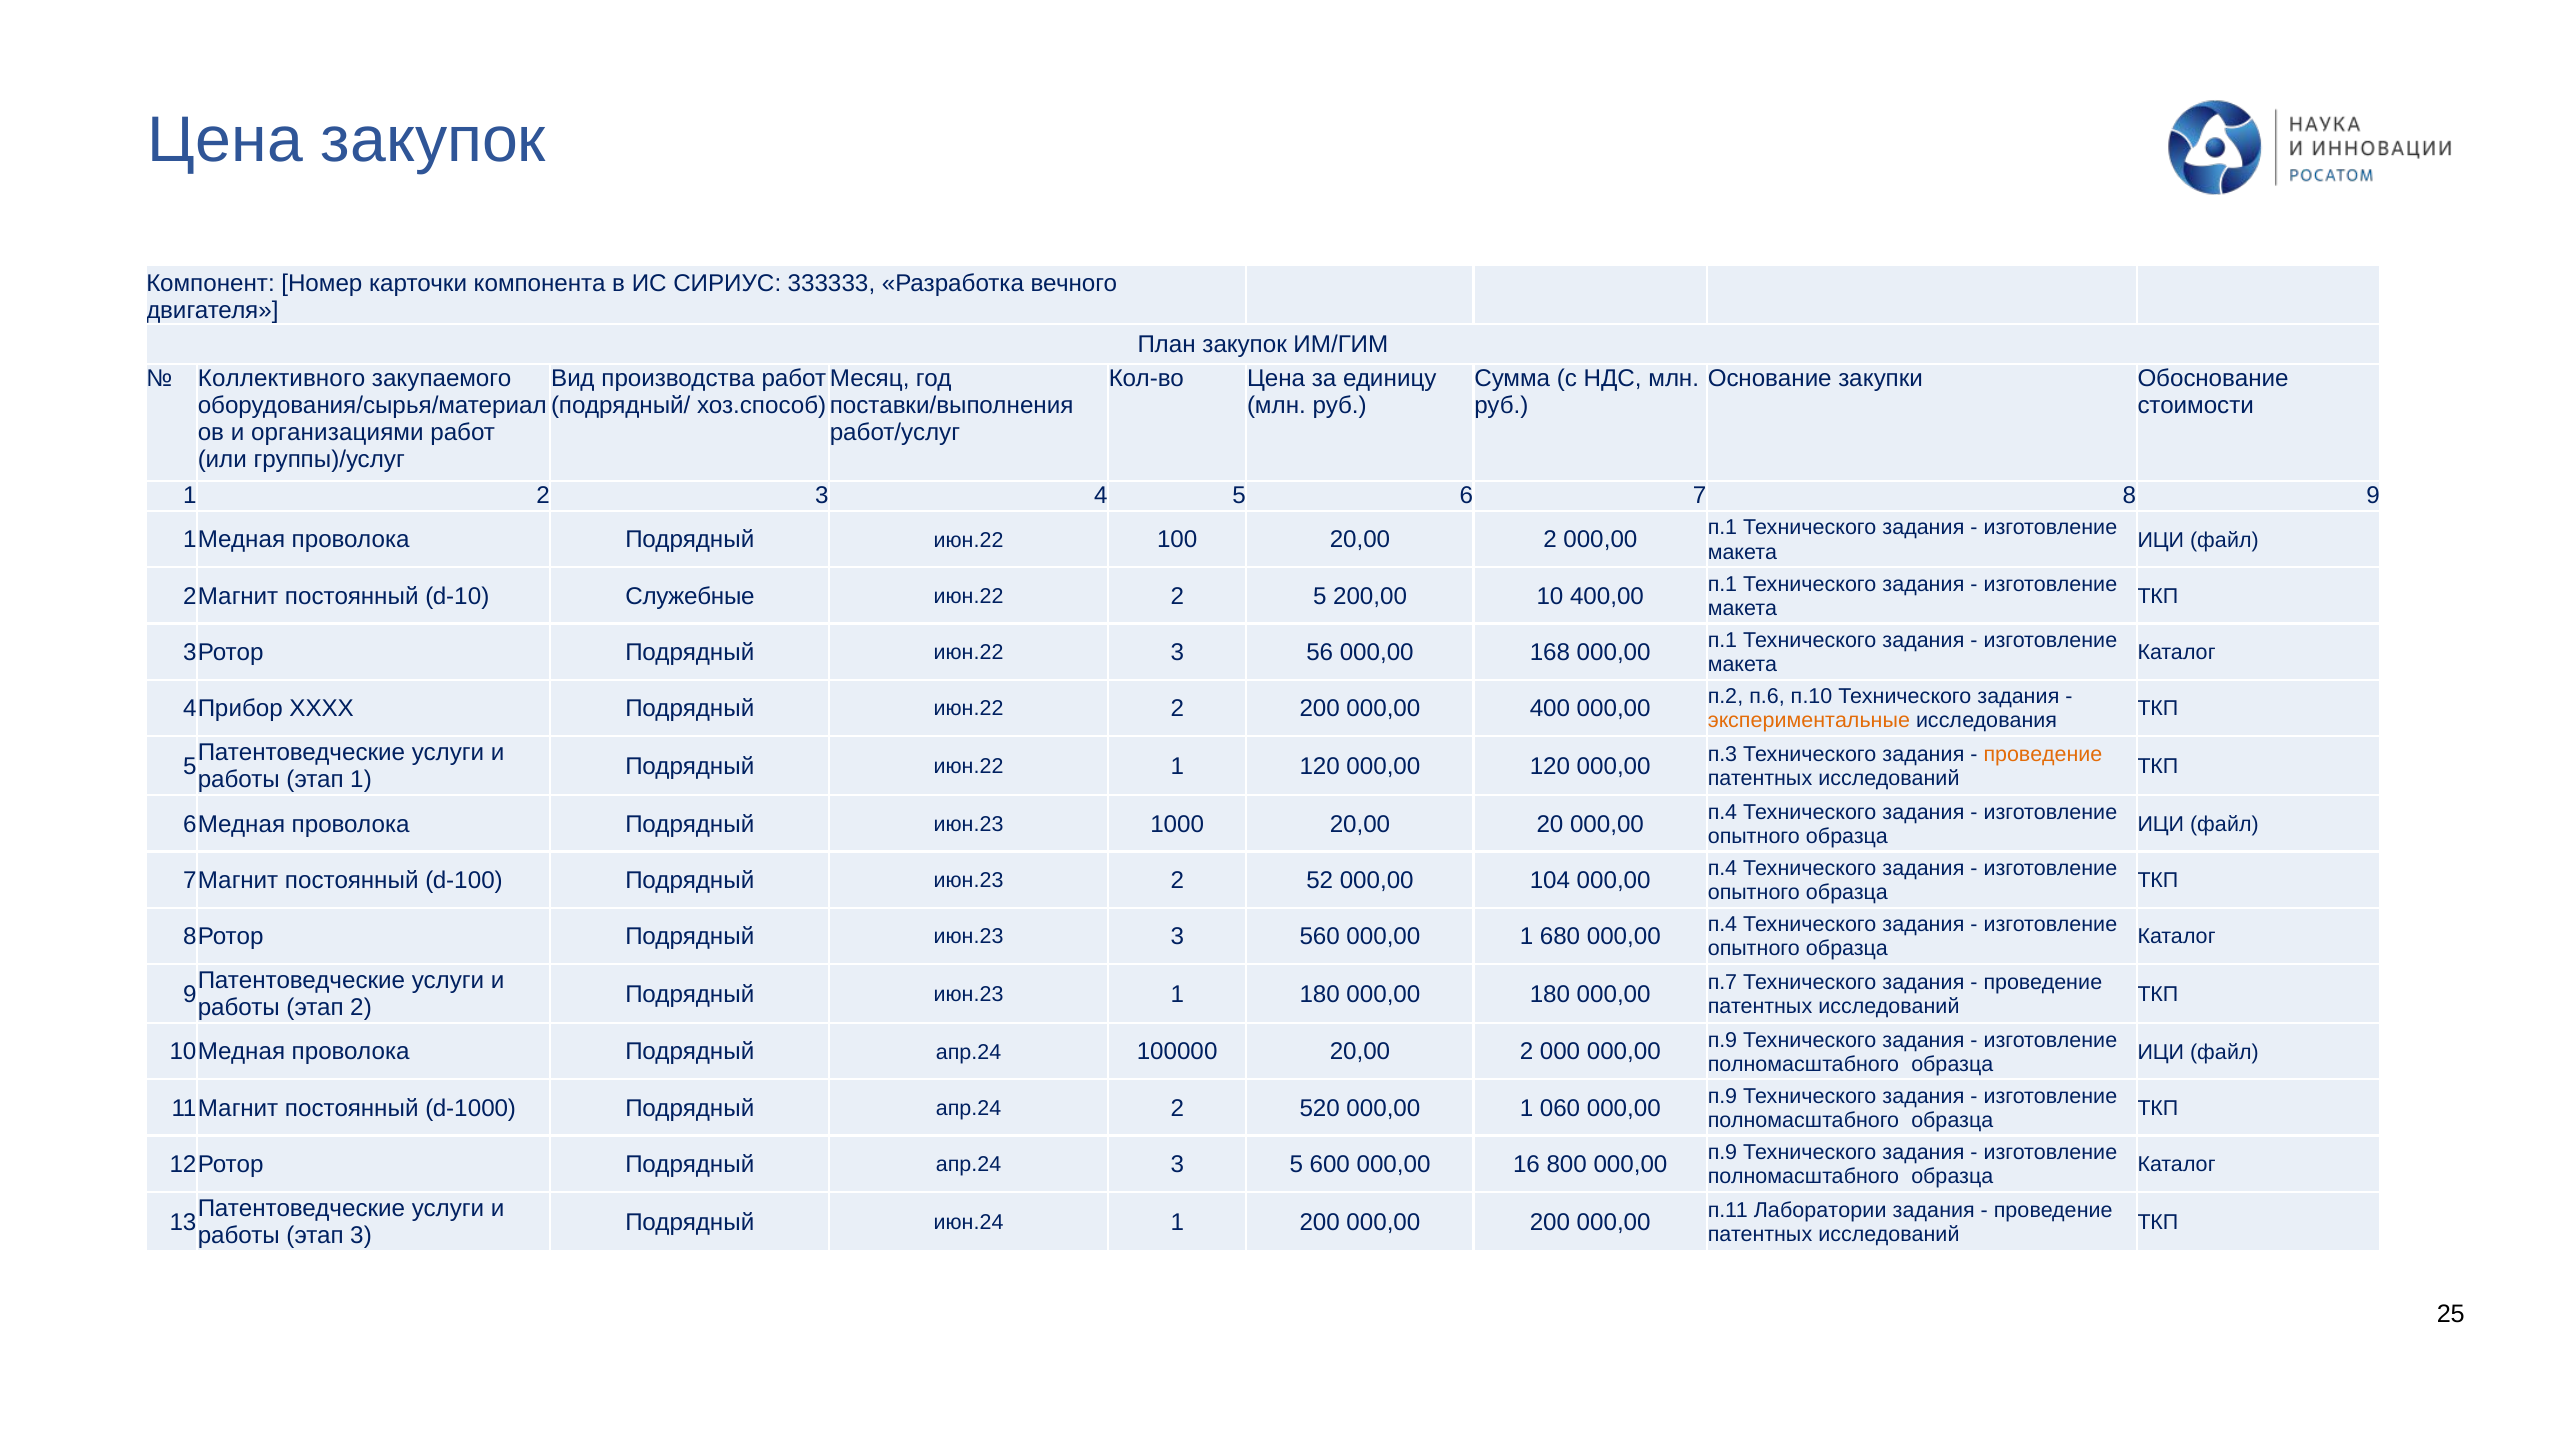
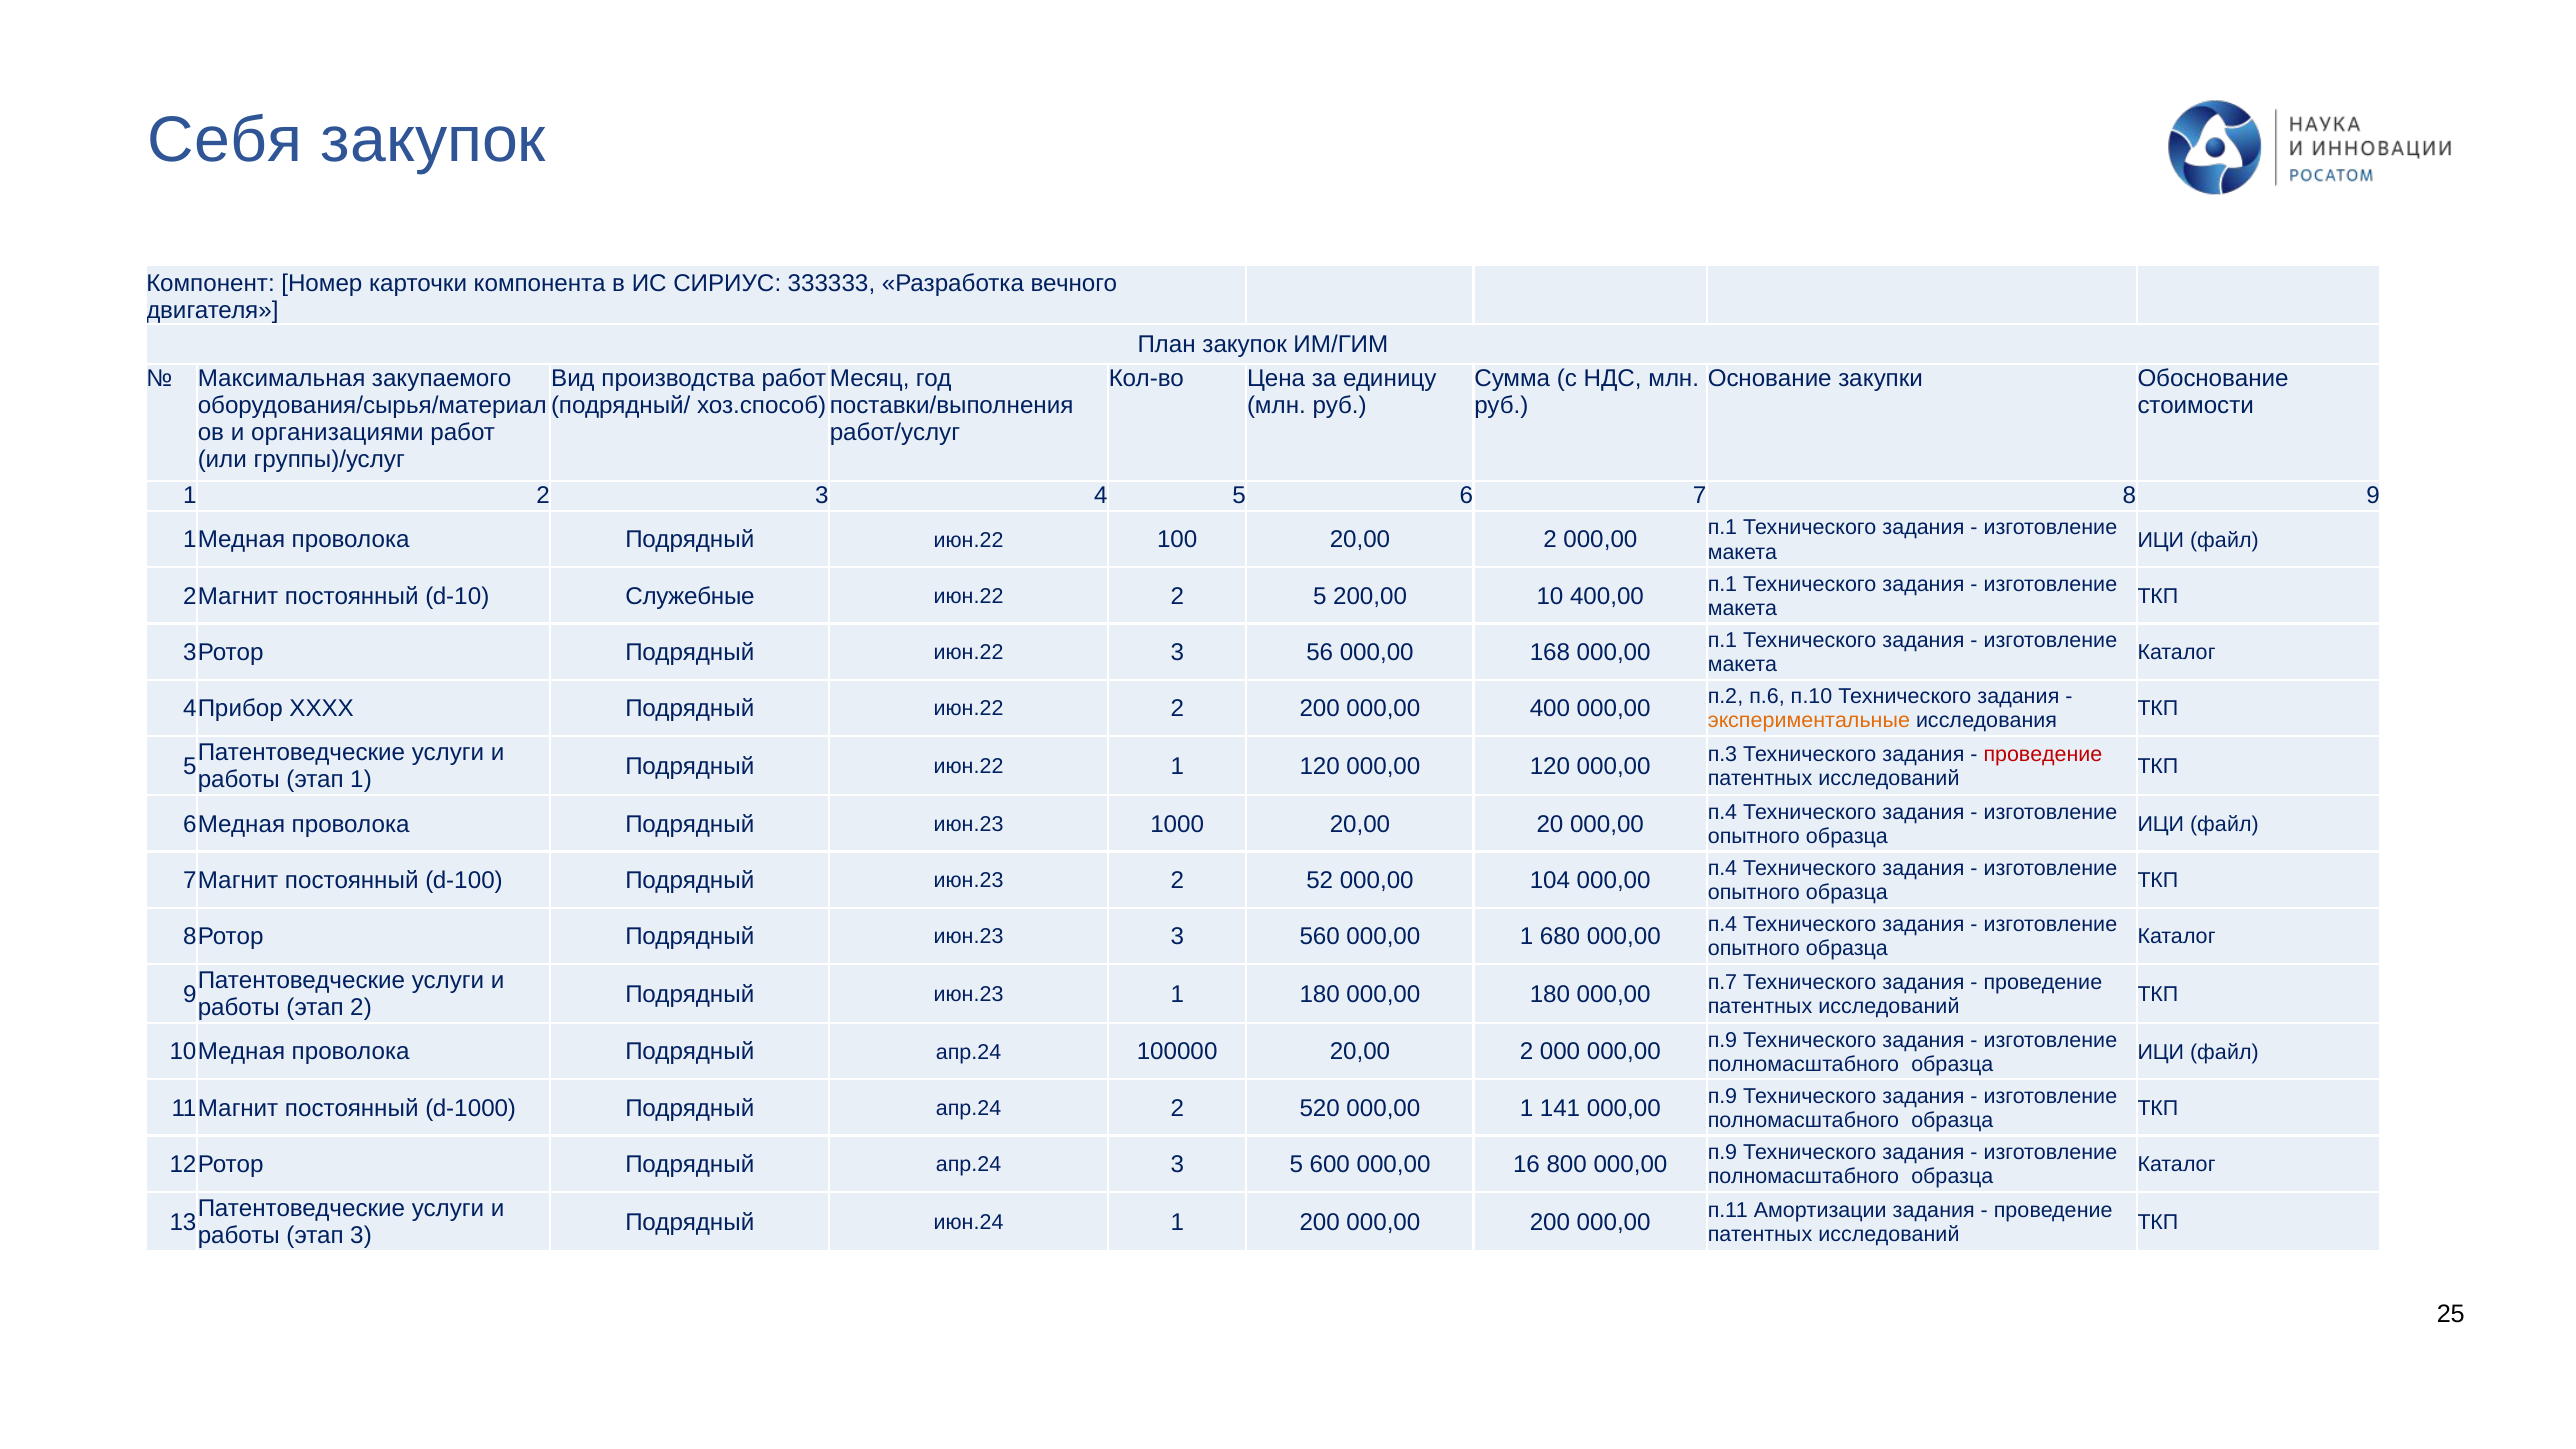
Цена at (225, 140): Цена -> Себя
Коллективного: Коллективного -> Максимальная
проведение at (2043, 754) colour: orange -> red
060: 060 -> 141
Лаборатории: Лаборатории -> Амортизации
